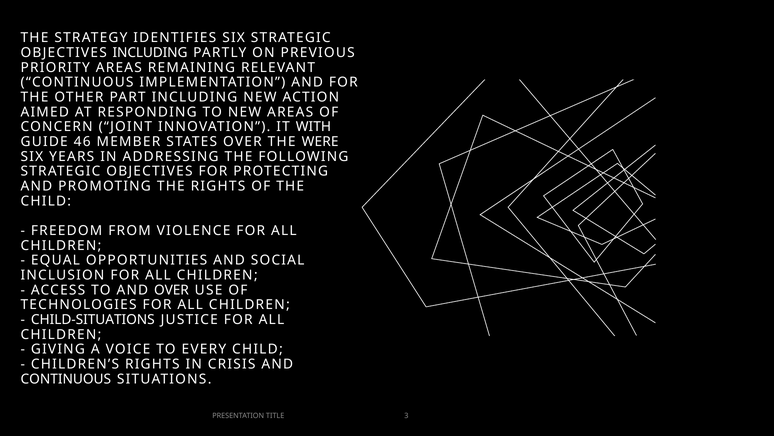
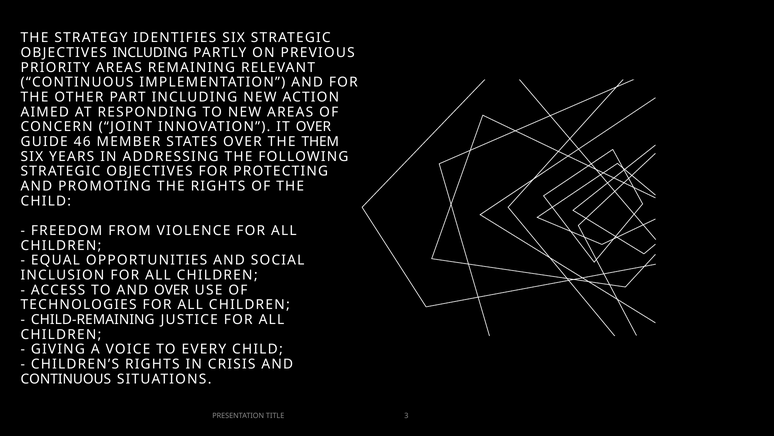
IT WITH: WITH -> OVER
WERE: WERE -> THEM
CHILD-SITUATIONS: CHILD-SITUATIONS -> CHILD-REMAINING
